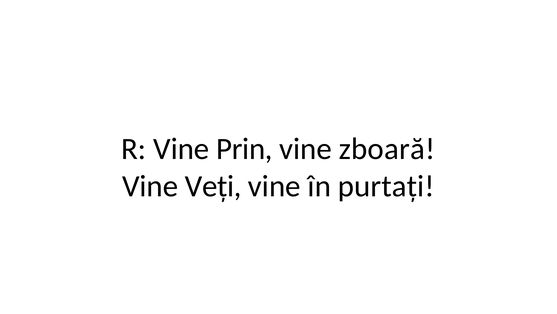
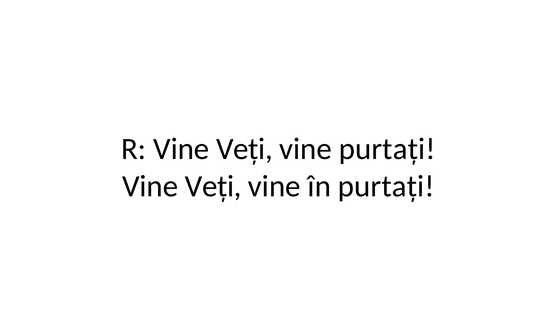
R Vine Prin: Prin -> Veți
vine zboară: zboară -> purtați
